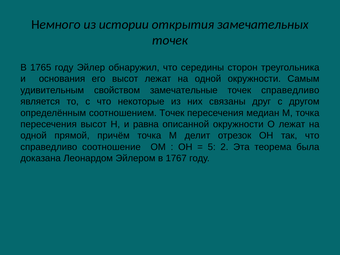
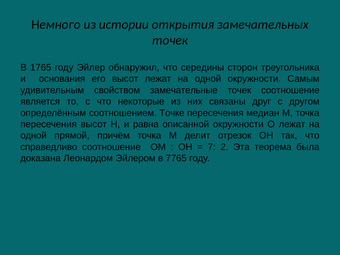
точек справедливо: справедливо -> соотношение
соотношением Точек: Точек -> Точке
5: 5 -> 7
1767: 1767 -> 7765
